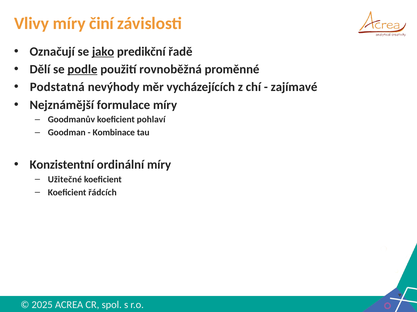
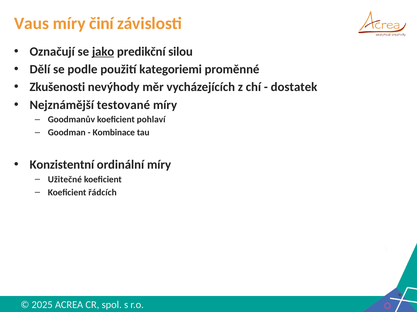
Vlivy: Vlivy -> Vaus
řadě: řadě -> silou
podle underline: present -> none
rovnoběžná: rovnoběžná -> kategoriemi
Podstatná: Podstatná -> Zkušenosti
zajímavé: zajímavé -> dostatek
formulace: formulace -> testované
